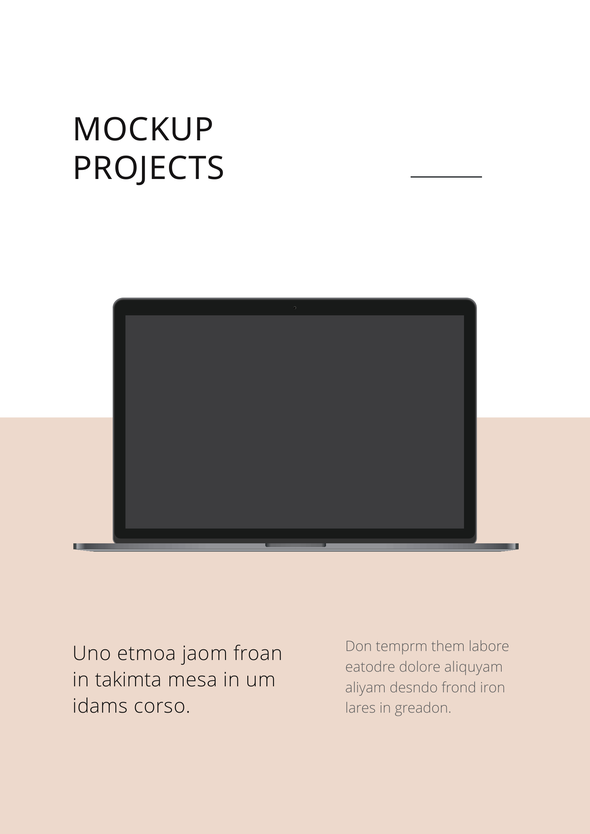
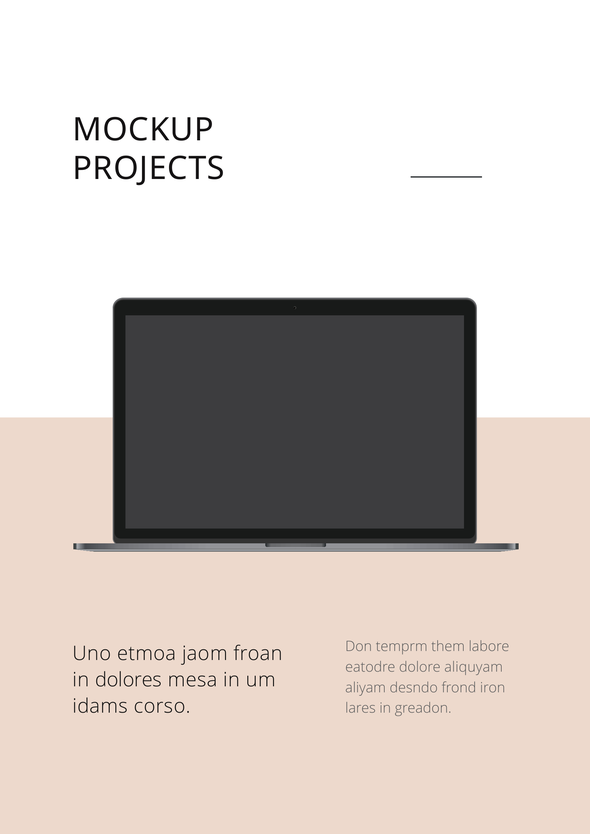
takimta: takimta -> dolores
